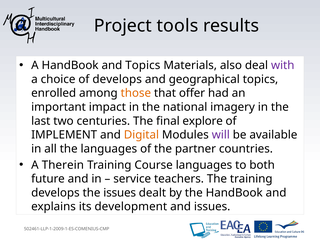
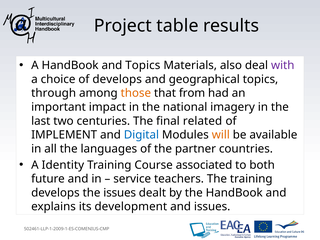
tools: tools -> table
enrolled: enrolled -> through
offer: offer -> from
explore: explore -> related
Digital colour: orange -> blue
will colour: purple -> orange
Therein: Therein -> Identity
Course languages: languages -> associated
